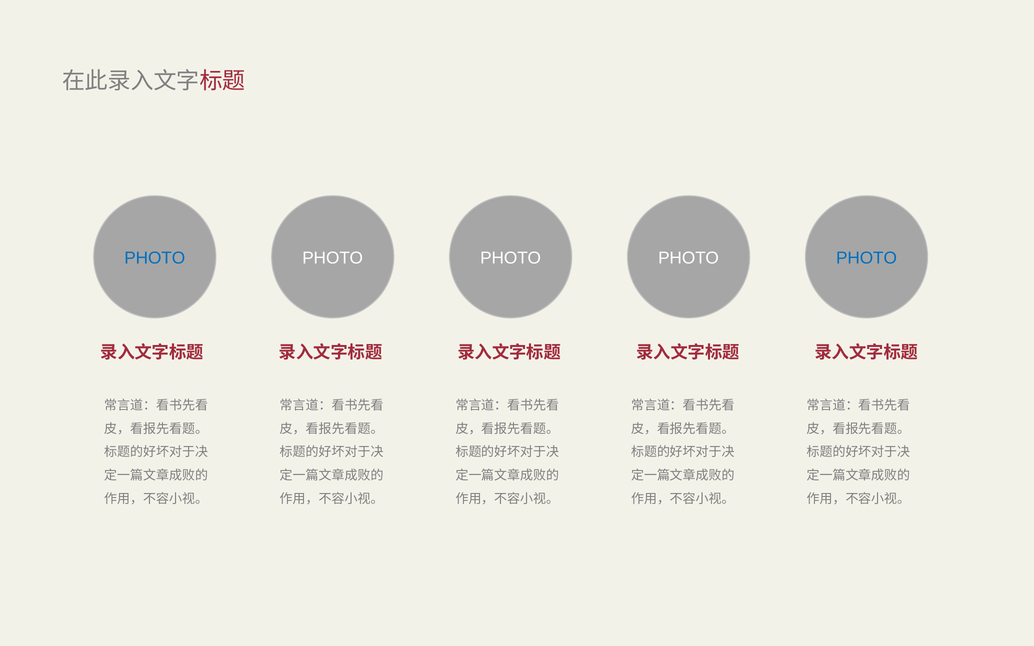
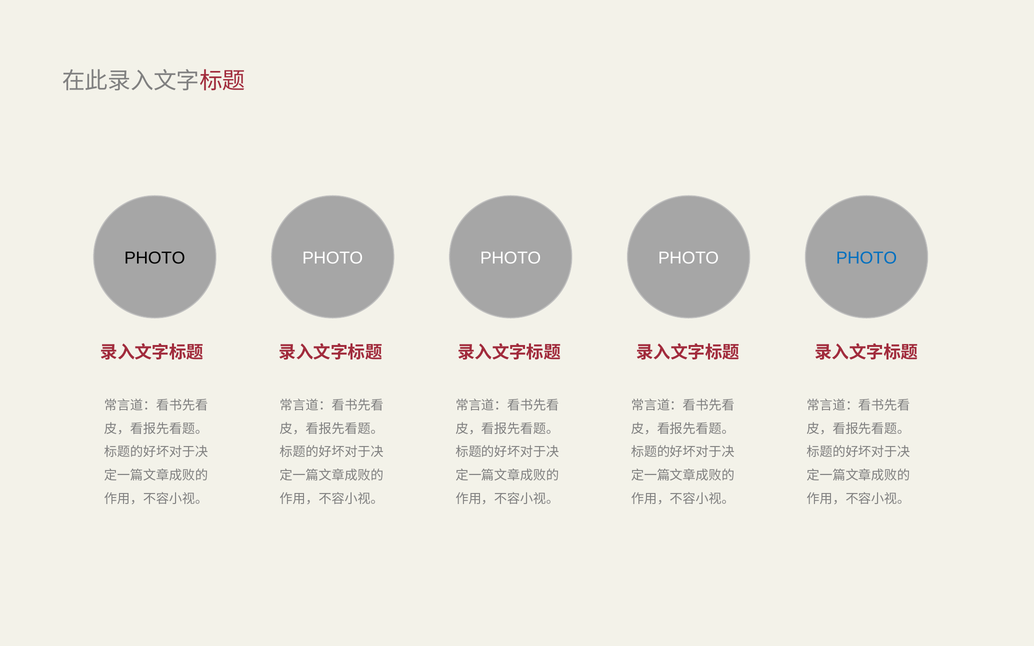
PHOTO at (155, 258) colour: blue -> black
